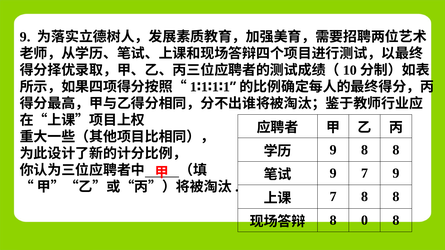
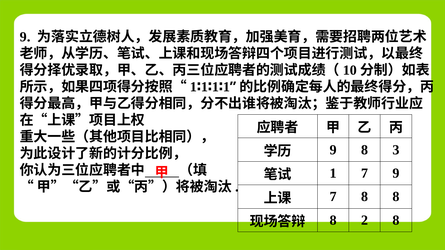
9 8 8: 8 -> 3
9 at (333, 173): 9 -> 1
0: 0 -> 2
